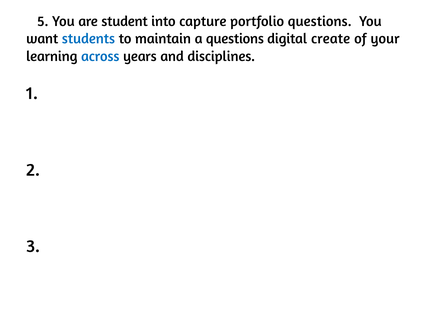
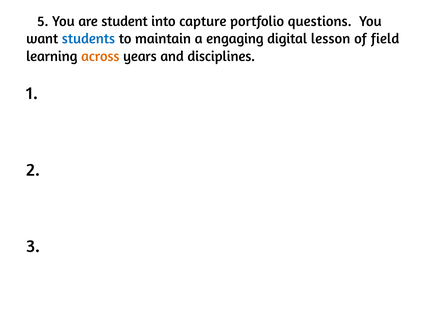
a questions: questions -> engaging
create: create -> lesson
your: your -> field
across colour: blue -> orange
